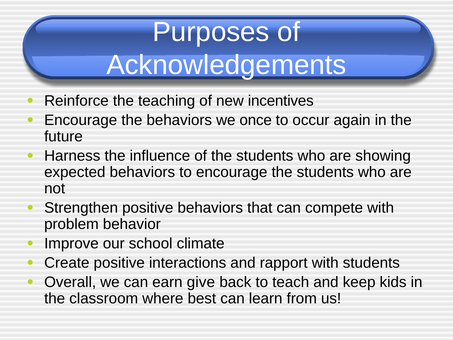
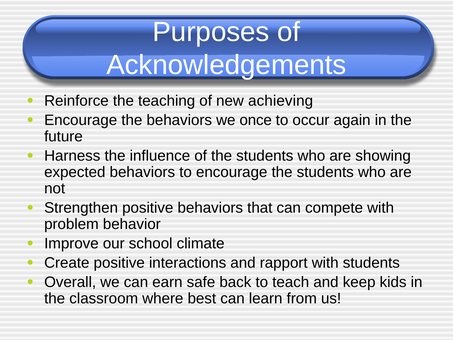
incentives: incentives -> achieving
give: give -> safe
